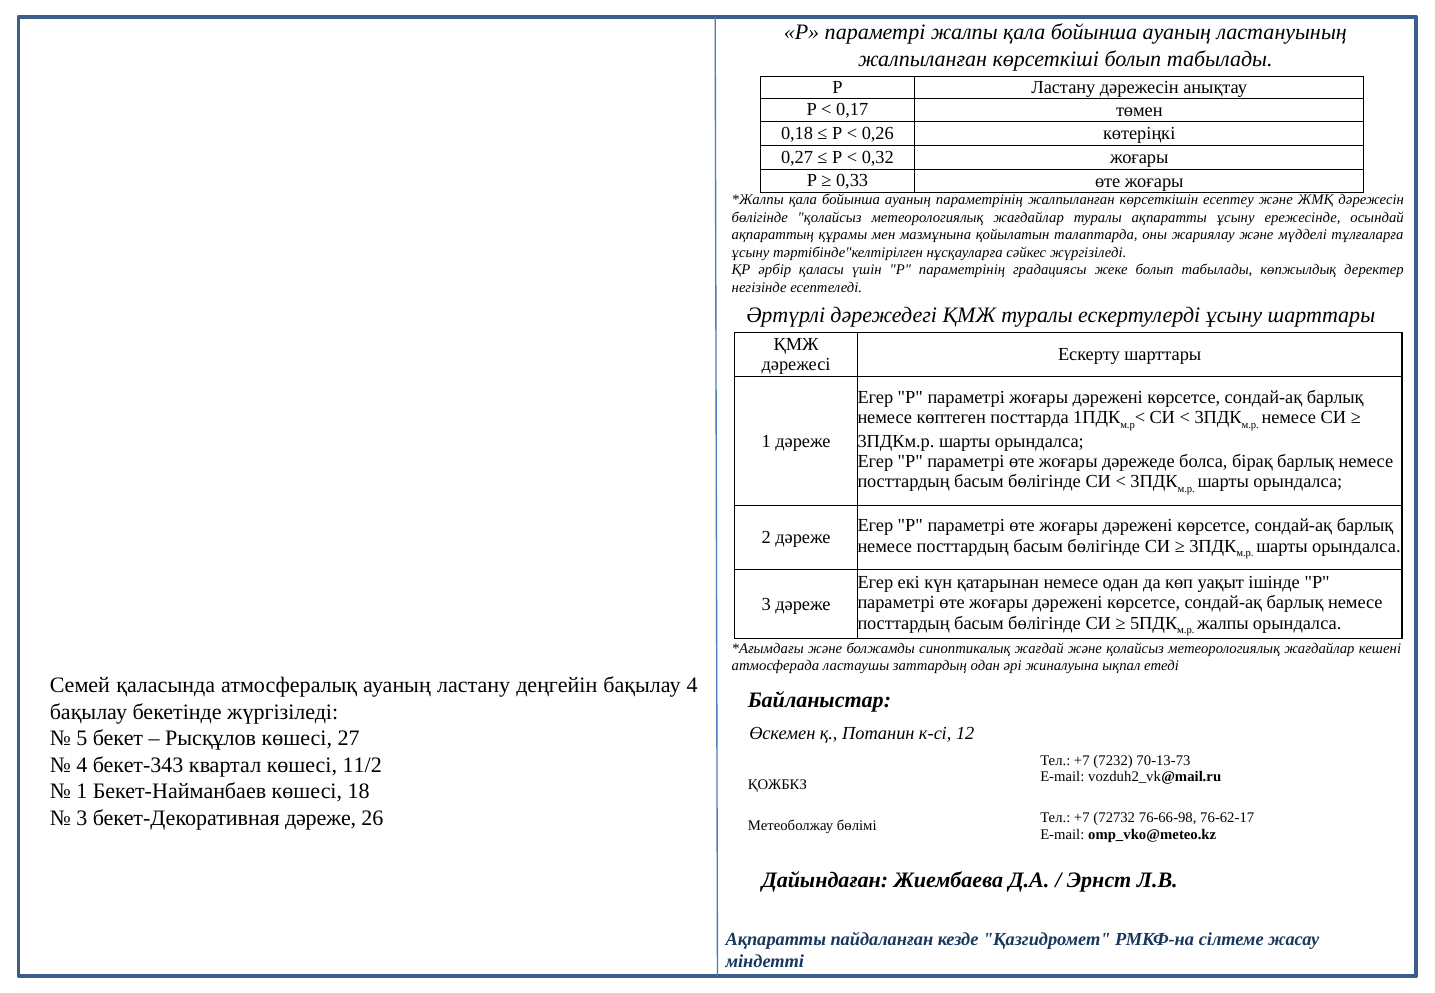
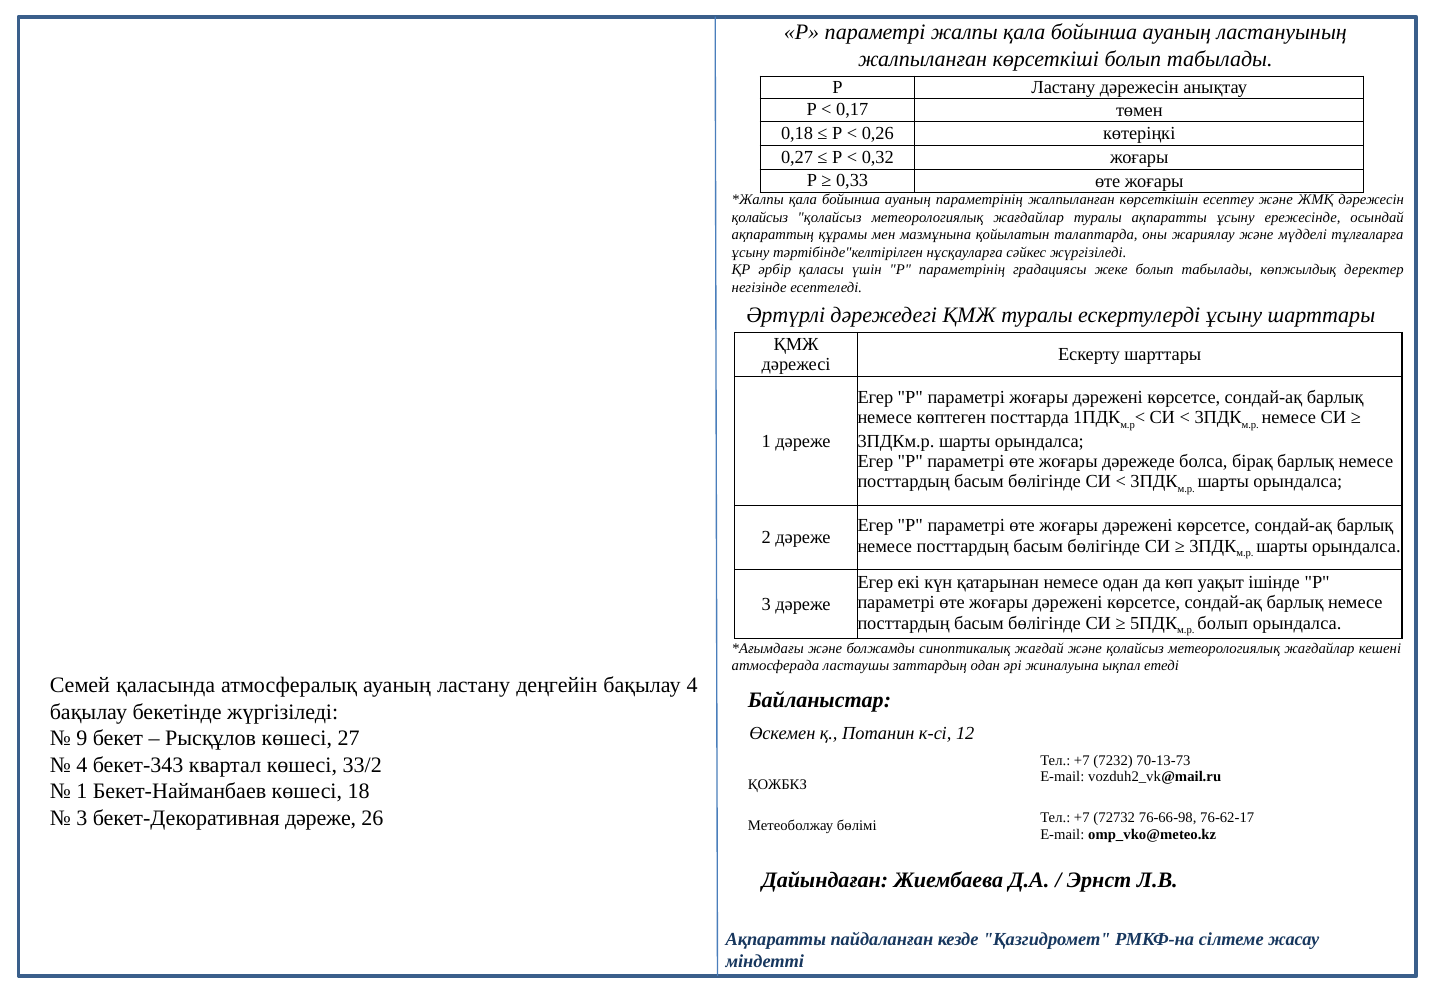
бөлігінде at (760, 217): бөлігінде -> қолайсыз
жалпы at (1223, 623): жалпы -> болып
5: 5 -> 9
11/2: 11/2 -> 33/2
